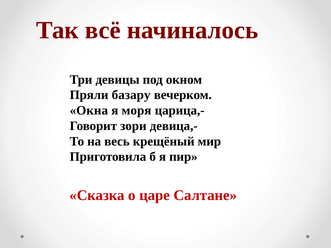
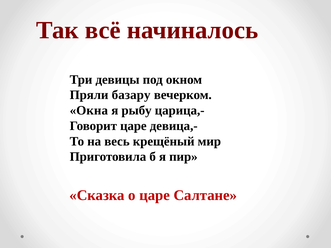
моря: моря -> рыбу
Говорит зори: зори -> царе
